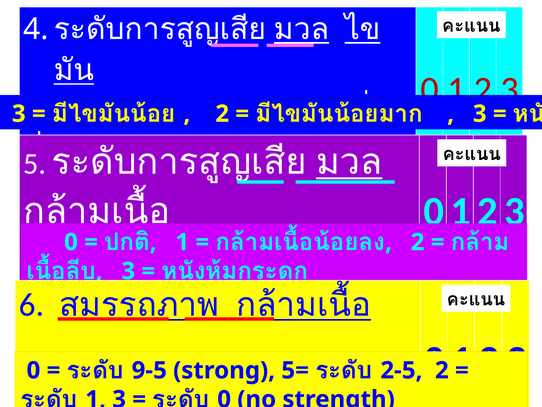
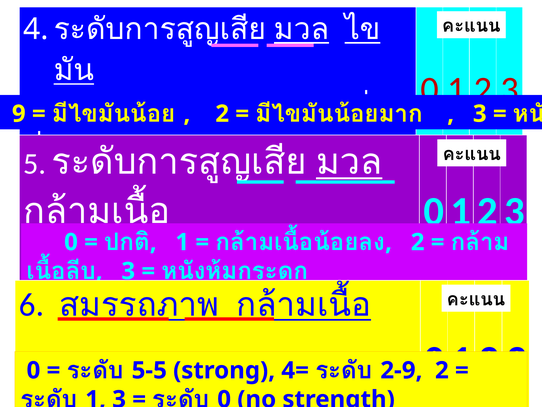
3 at (19, 114): 3 -> 9
9-5: 9-5 -> 5-5
5=: 5= -> 4=
2-5: 2-5 -> 2-9
